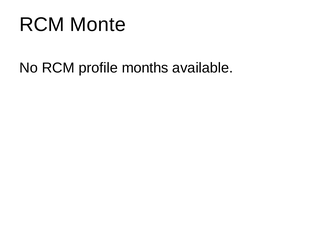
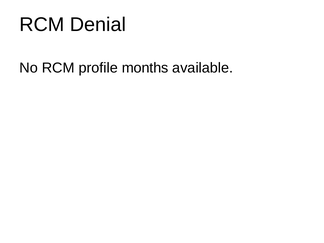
Monte: Monte -> Denial
